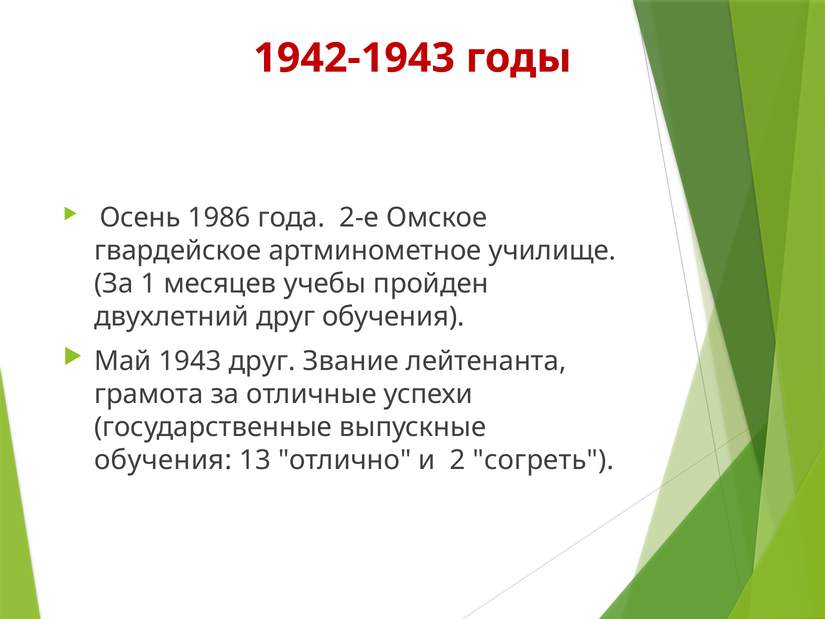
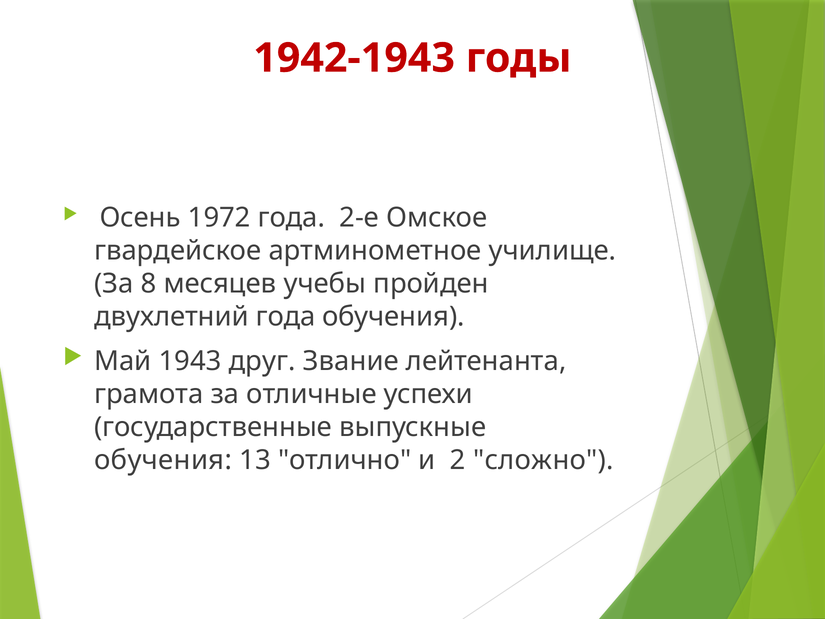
1986: 1986 -> 1972
1: 1 -> 8
двухлетний друг: друг -> года
согреть: согреть -> сложно
